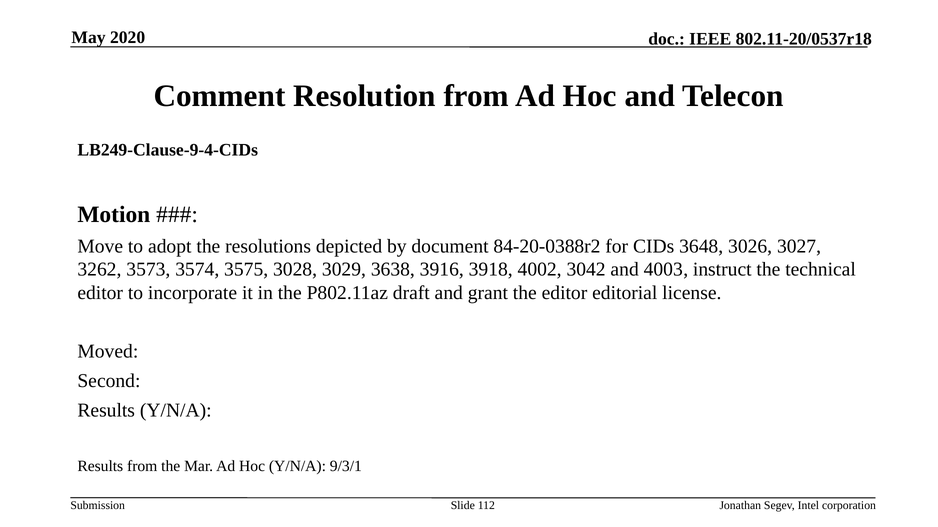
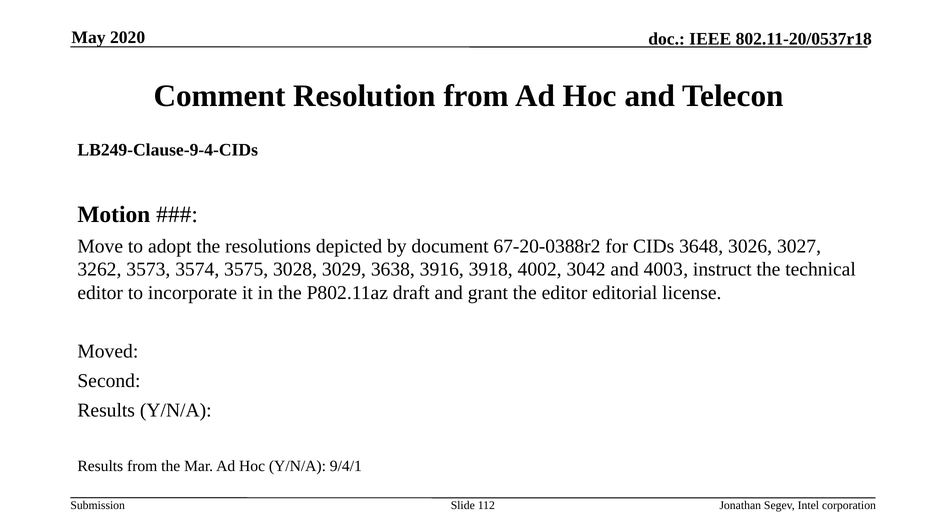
84-20-0388r2: 84-20-0388r2 -> 67-20-0388r2
9/3/1: 9/3/1 -> 9/4/1
